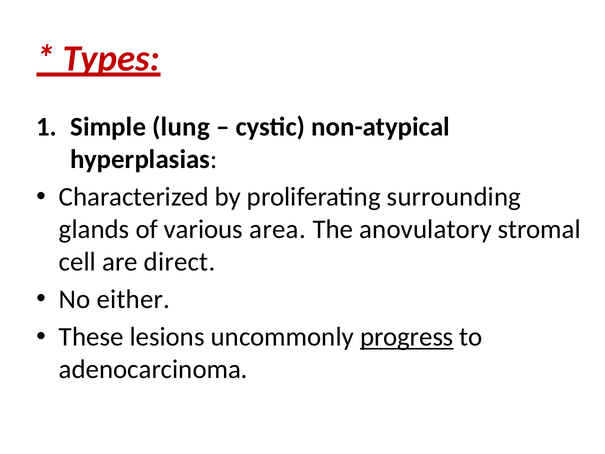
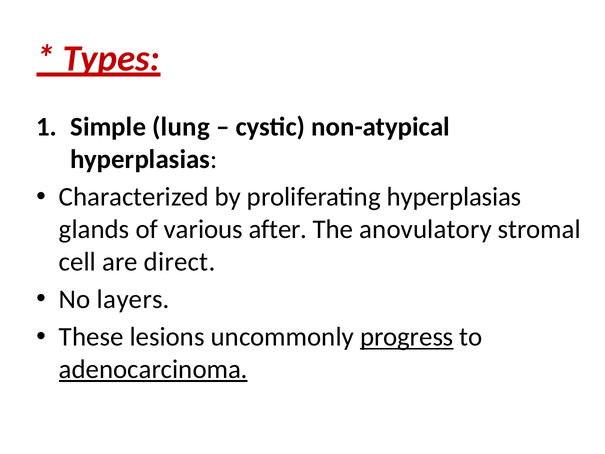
proliferating surrounding: surrounding -> hyperplasias
area: area -> after
either: either -> layers
adenocarcinoma underline: none -> present
